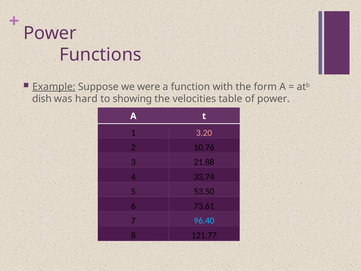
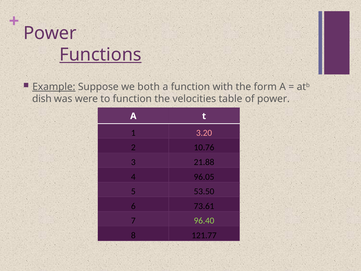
Functions underline: none -> present
were: were -> both
hard: hard -> were
to showing: showing -> function
33.74: 33.74 -> 96.05
96.40 colour: light blue -> light green
